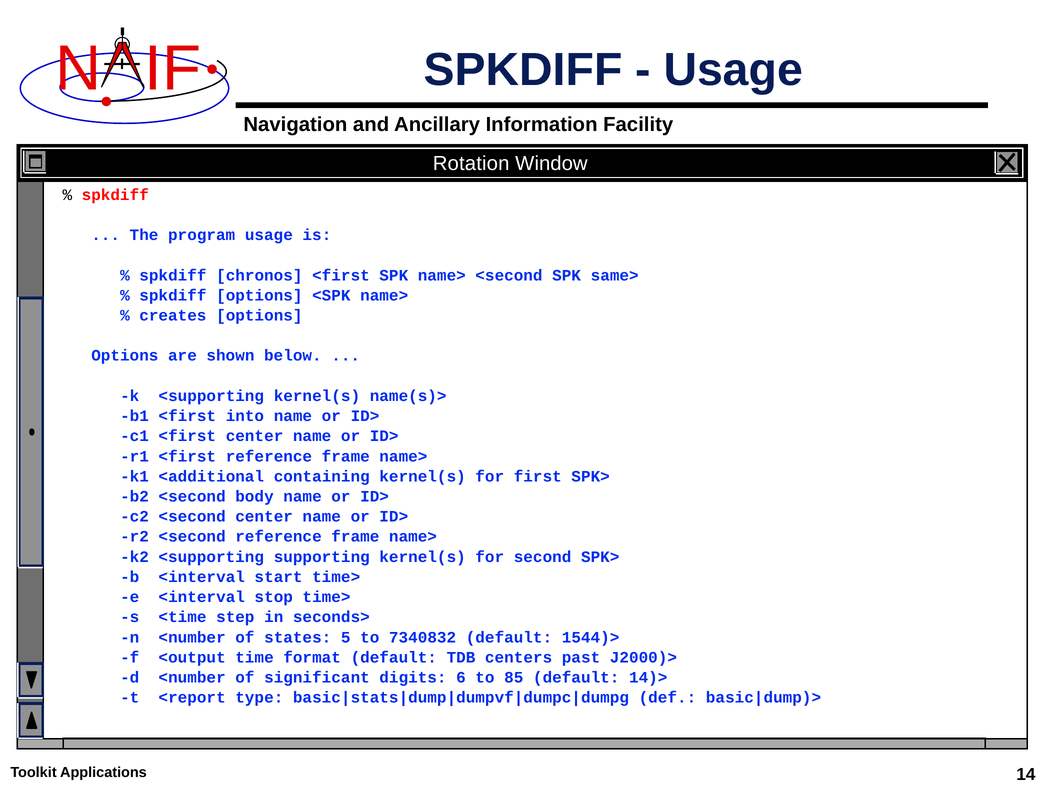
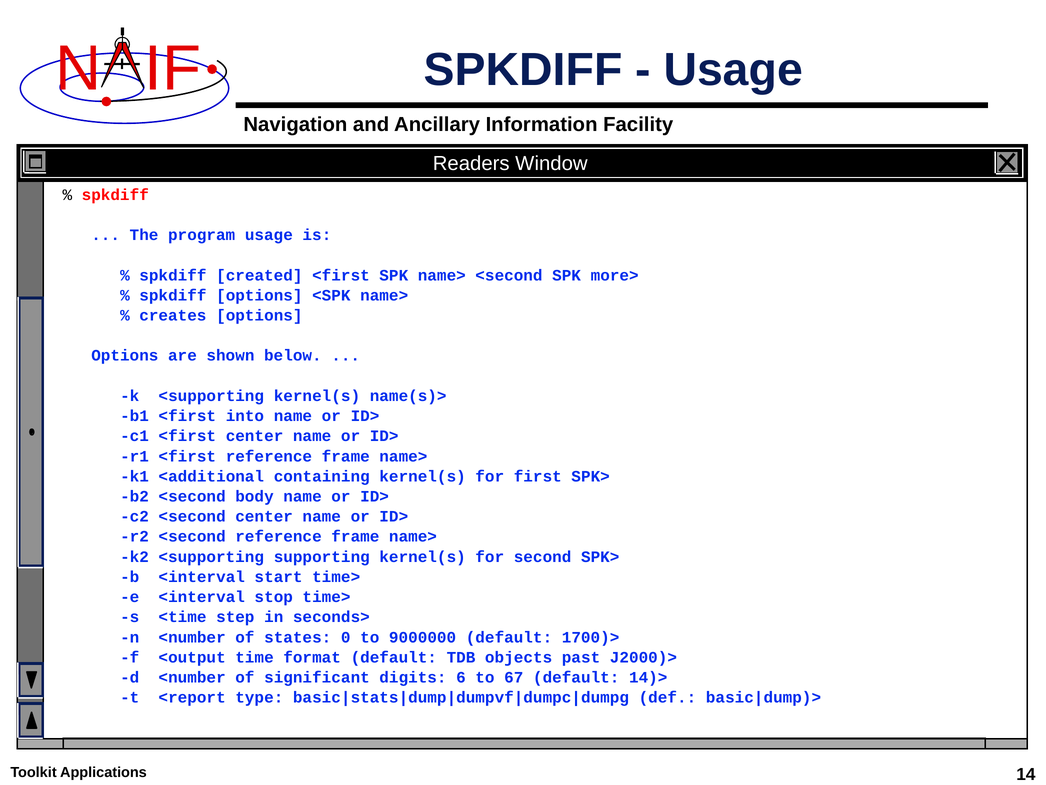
Rotation: Rotation -> Readers
chronos: chronos -> created
same>: same> -> more>
5: 5 -> 0
7340832: 7340832 -> 9000000
1544)>: 1544)> -> 1700)>
centers: centers -> objects
85: 85 -> 67
